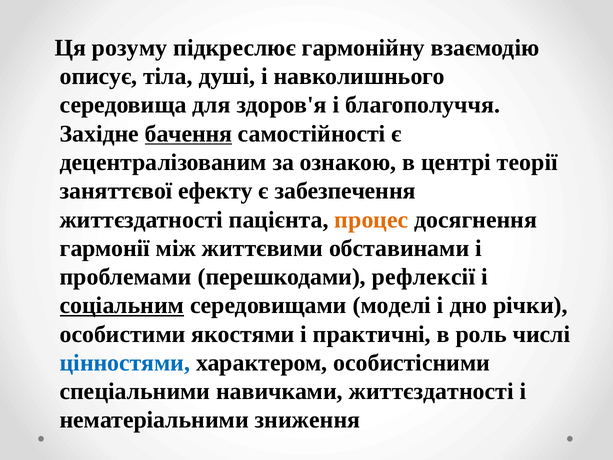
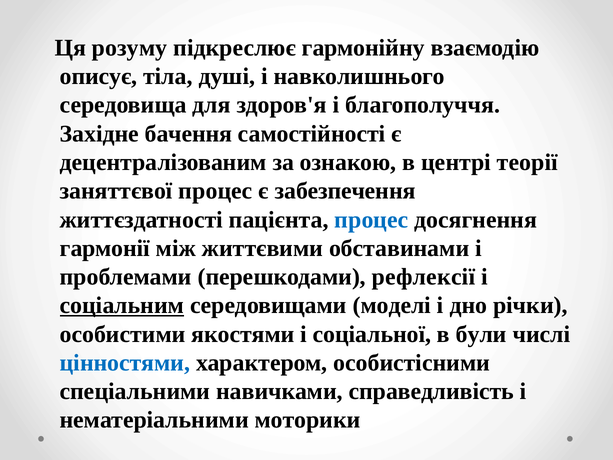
бачення underline: present -> none
заняттєвої ефекту: ефекту -> процес
процес at (371, 220) colour: orange -> blue
практичні: практичні -> соціальної
роль: роль -> були
навичками життєздатності: життєздатності -> справедливість
зниження: зниження -> моторики
